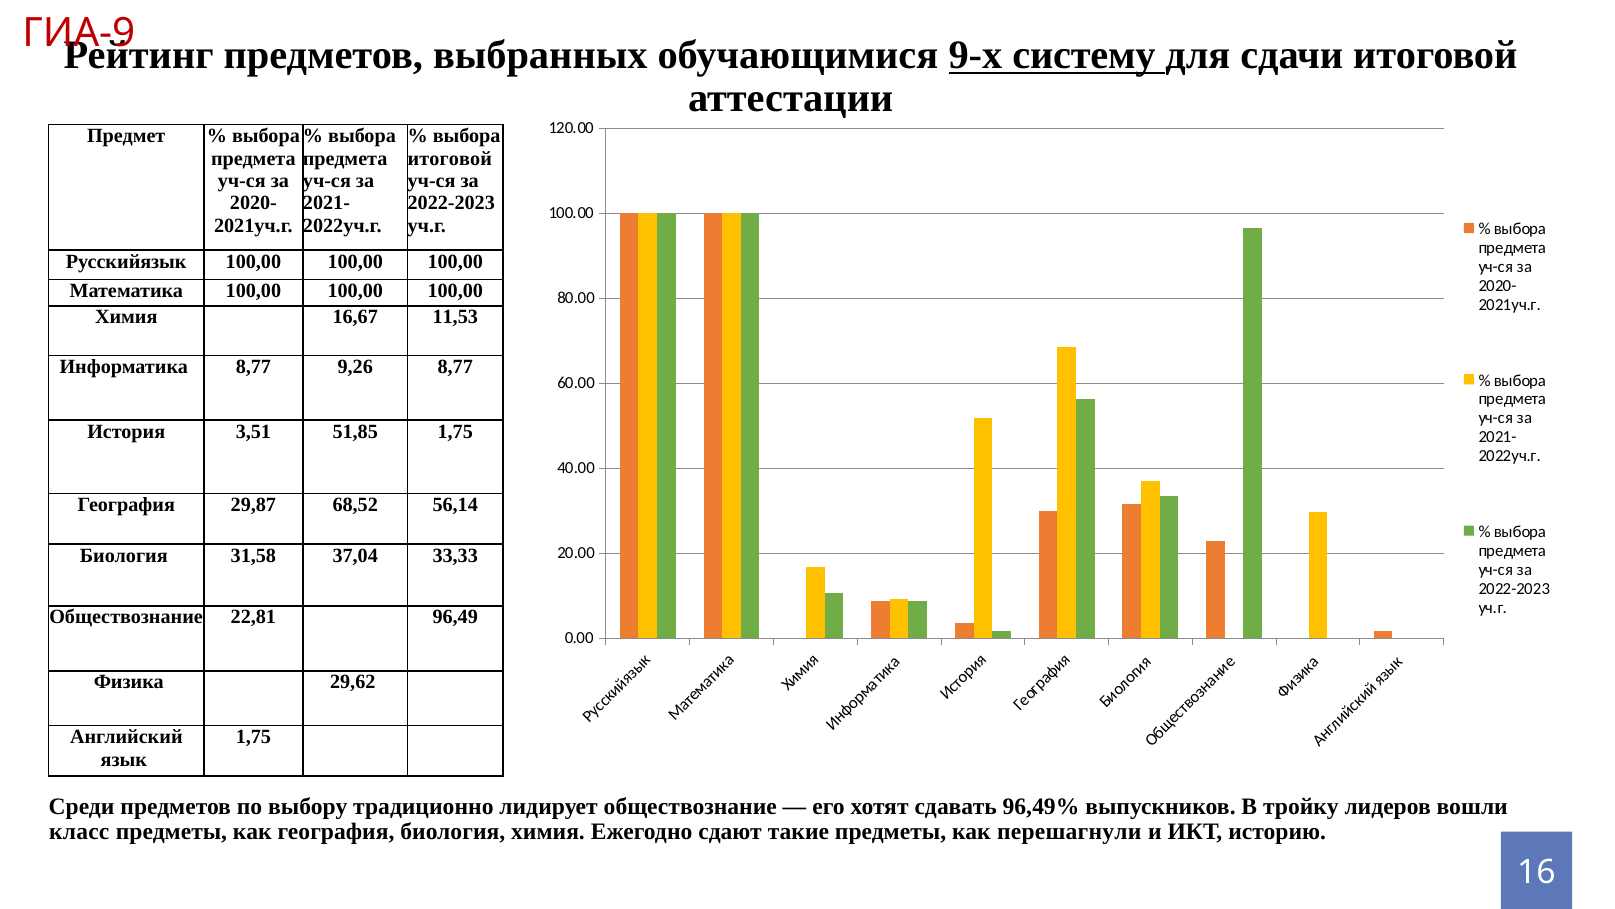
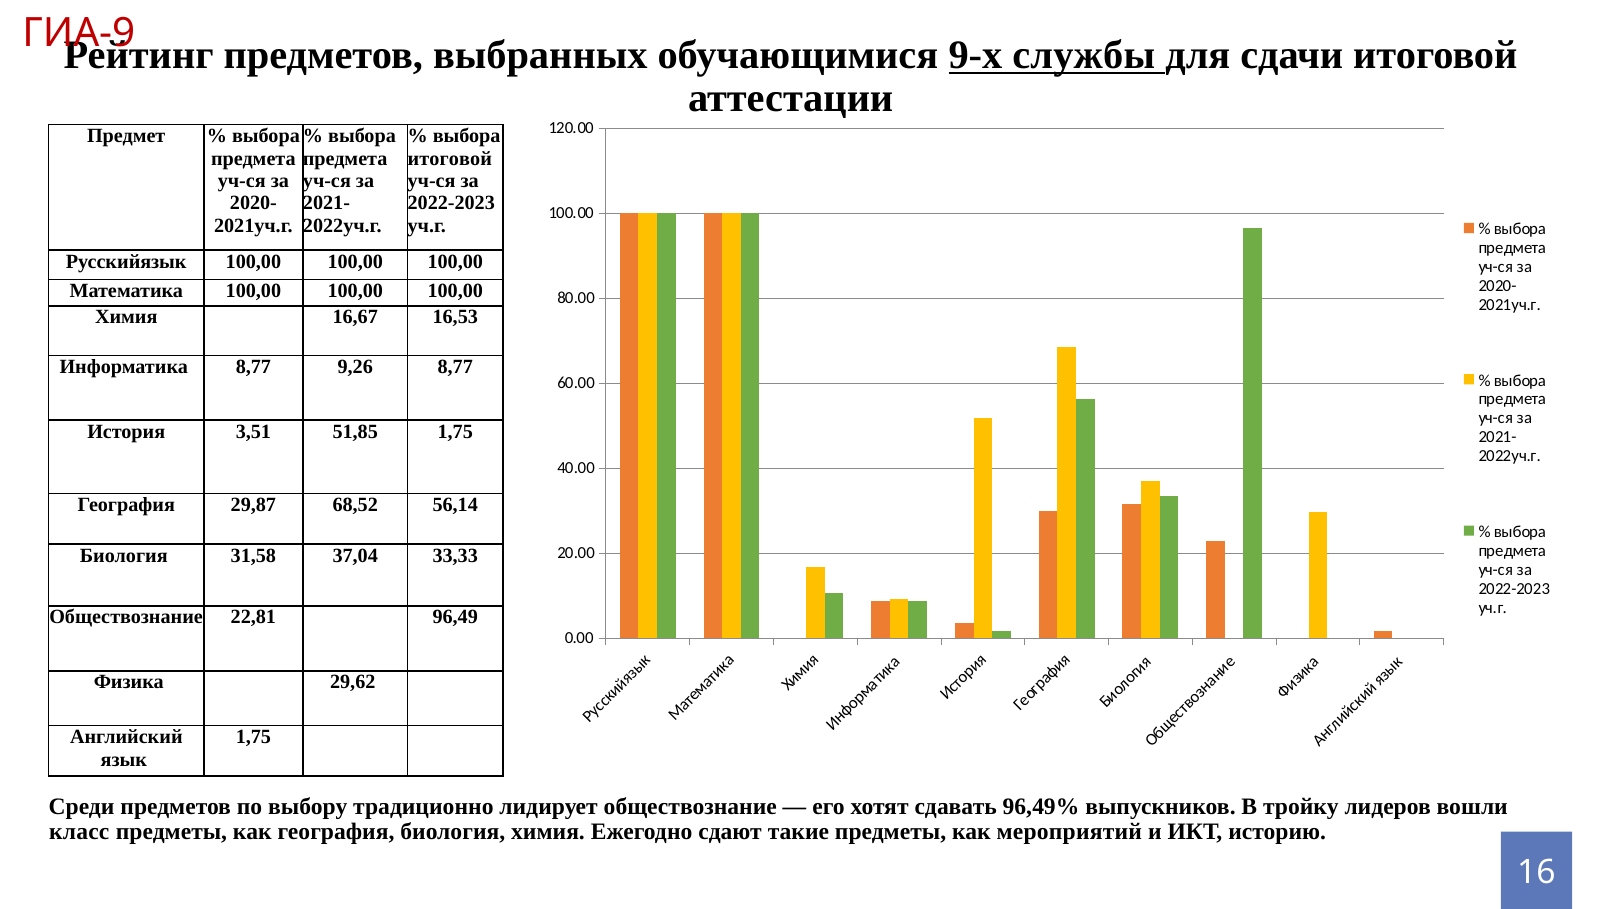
систему: систему -> службы
11,53: 11,53 -> 16,53
перешагнули: перешагнули -> мероприятий
